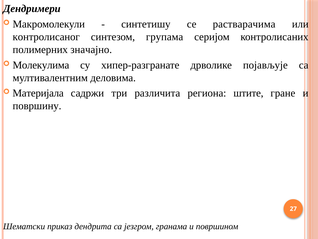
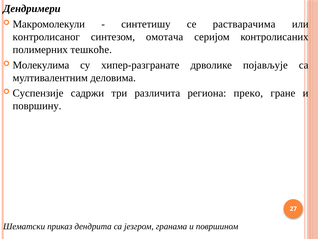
групама: групама -> омотача
значајно: значајно -> тешкоће
Материјала: Материјала -> Суспензије
штите: штите -> преко
